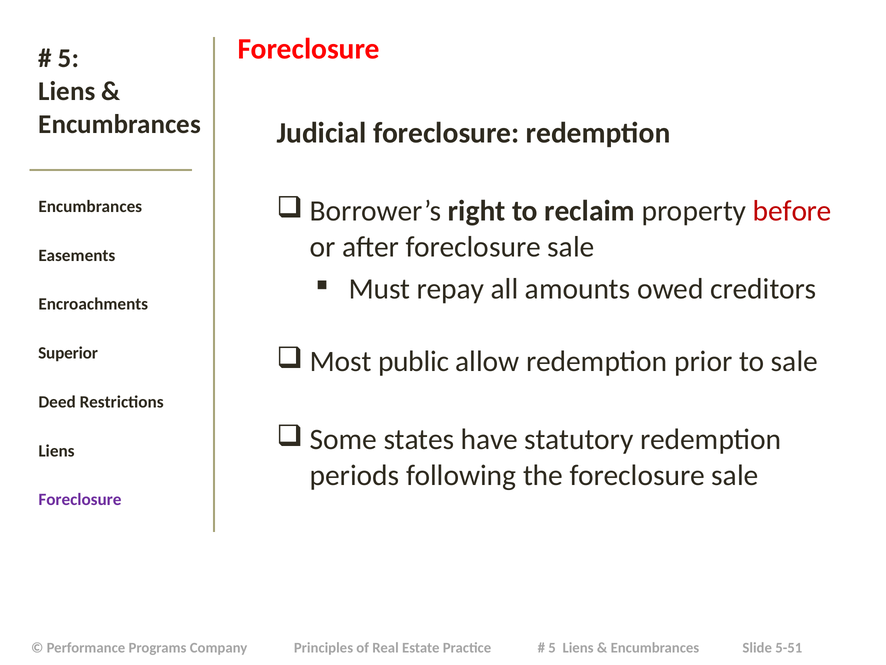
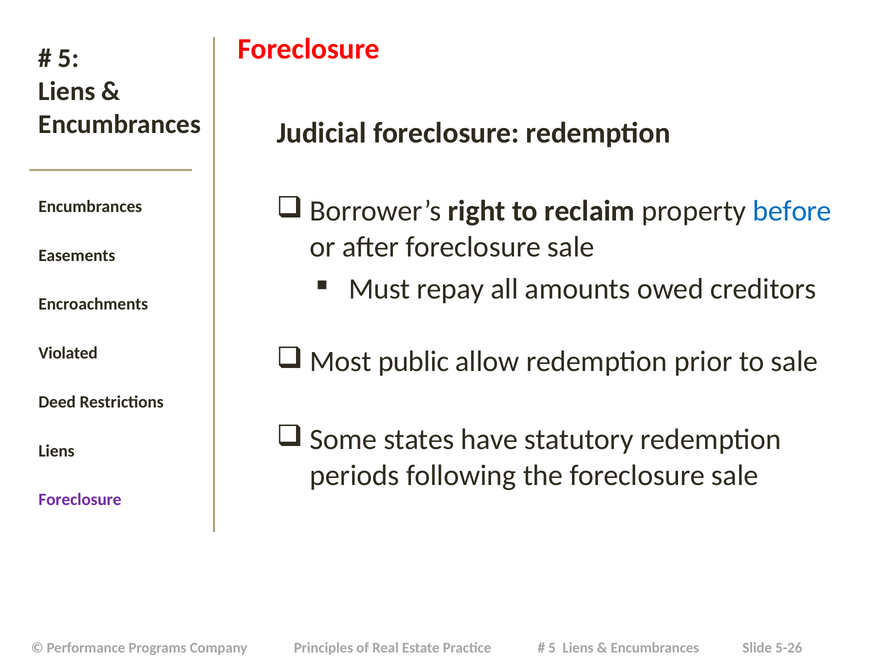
before colour: red -> blue
Superior: Superior -> Violated
5-51: 5-51 -> 5-26
